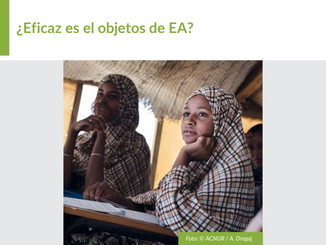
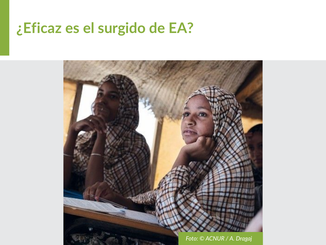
objetos: objetos -> surgido
